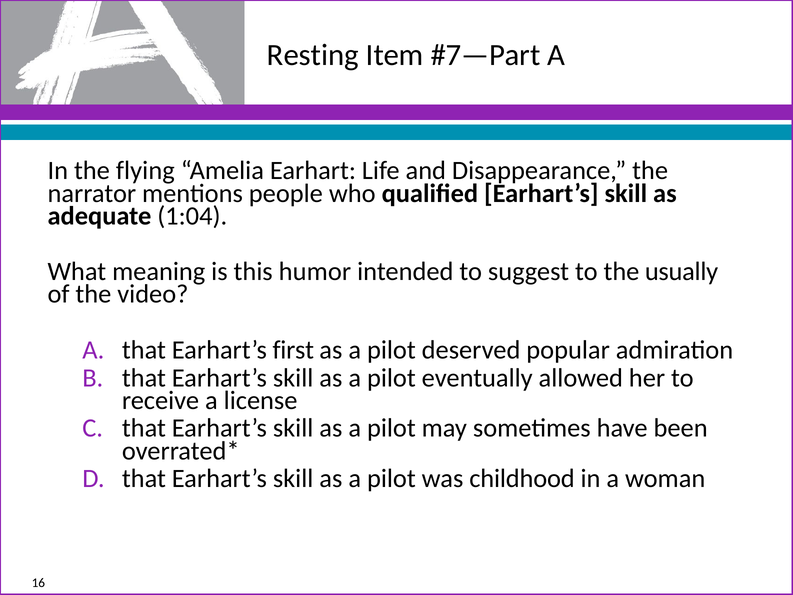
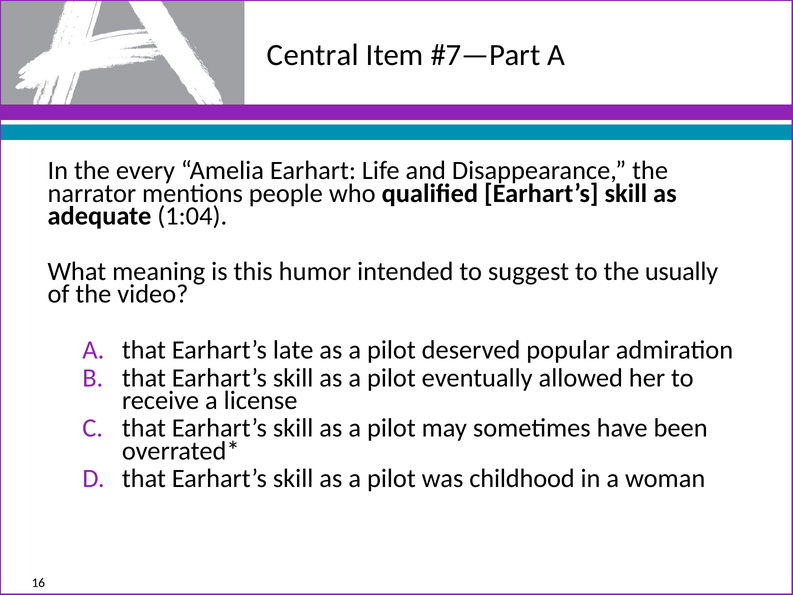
Resting: Resting -> Central
flying: flying -> every
first: first -> late
